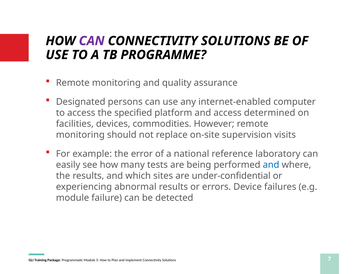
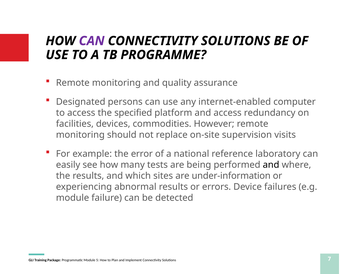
determined: determined -> redundancy
and at (271, 165) colour: blue -> black
under-confidential: under-confidential -> under-information
